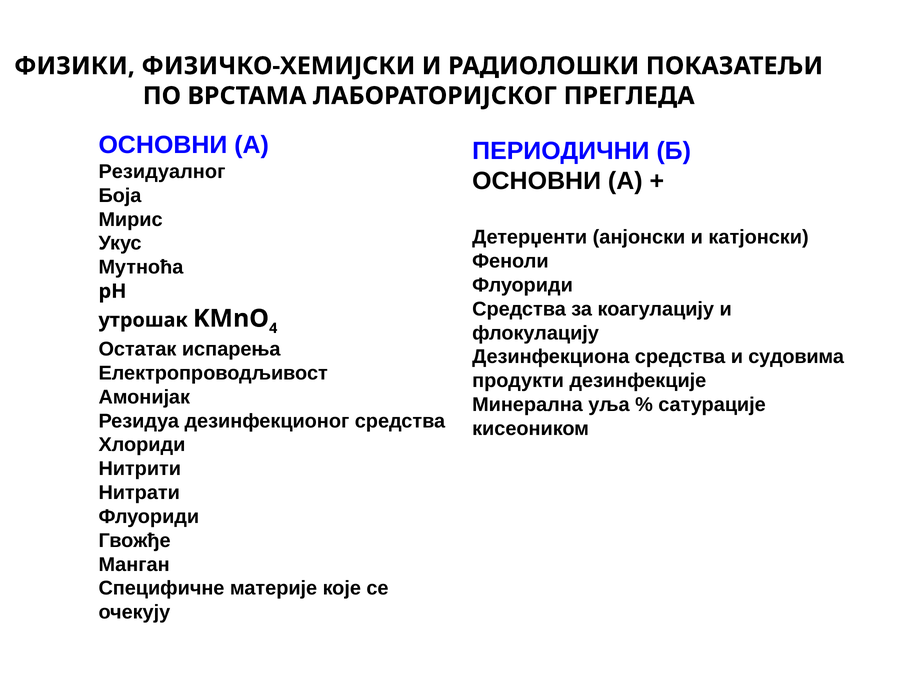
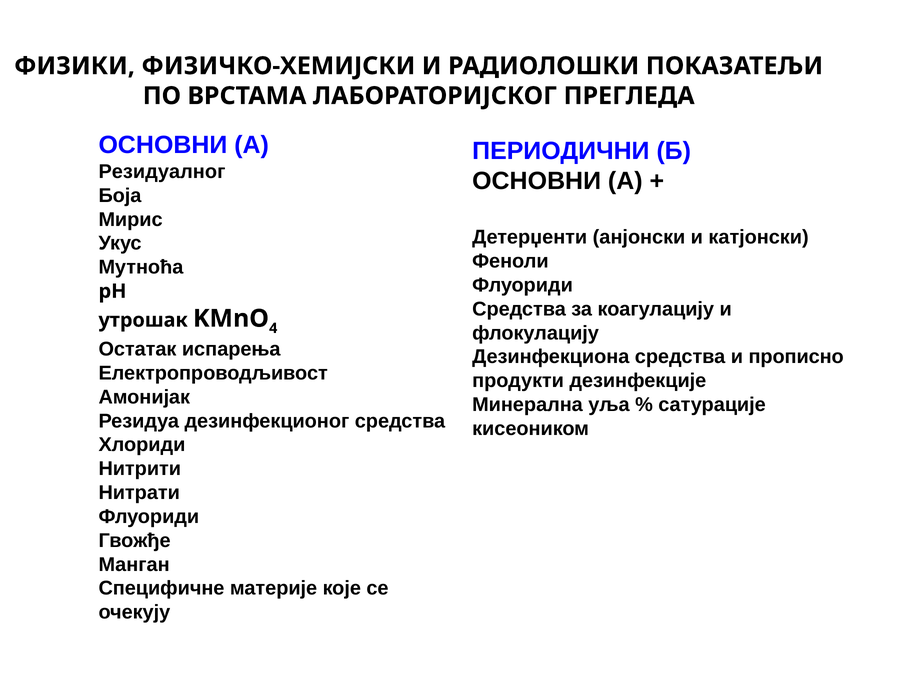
судовима: судовима -> прописно
